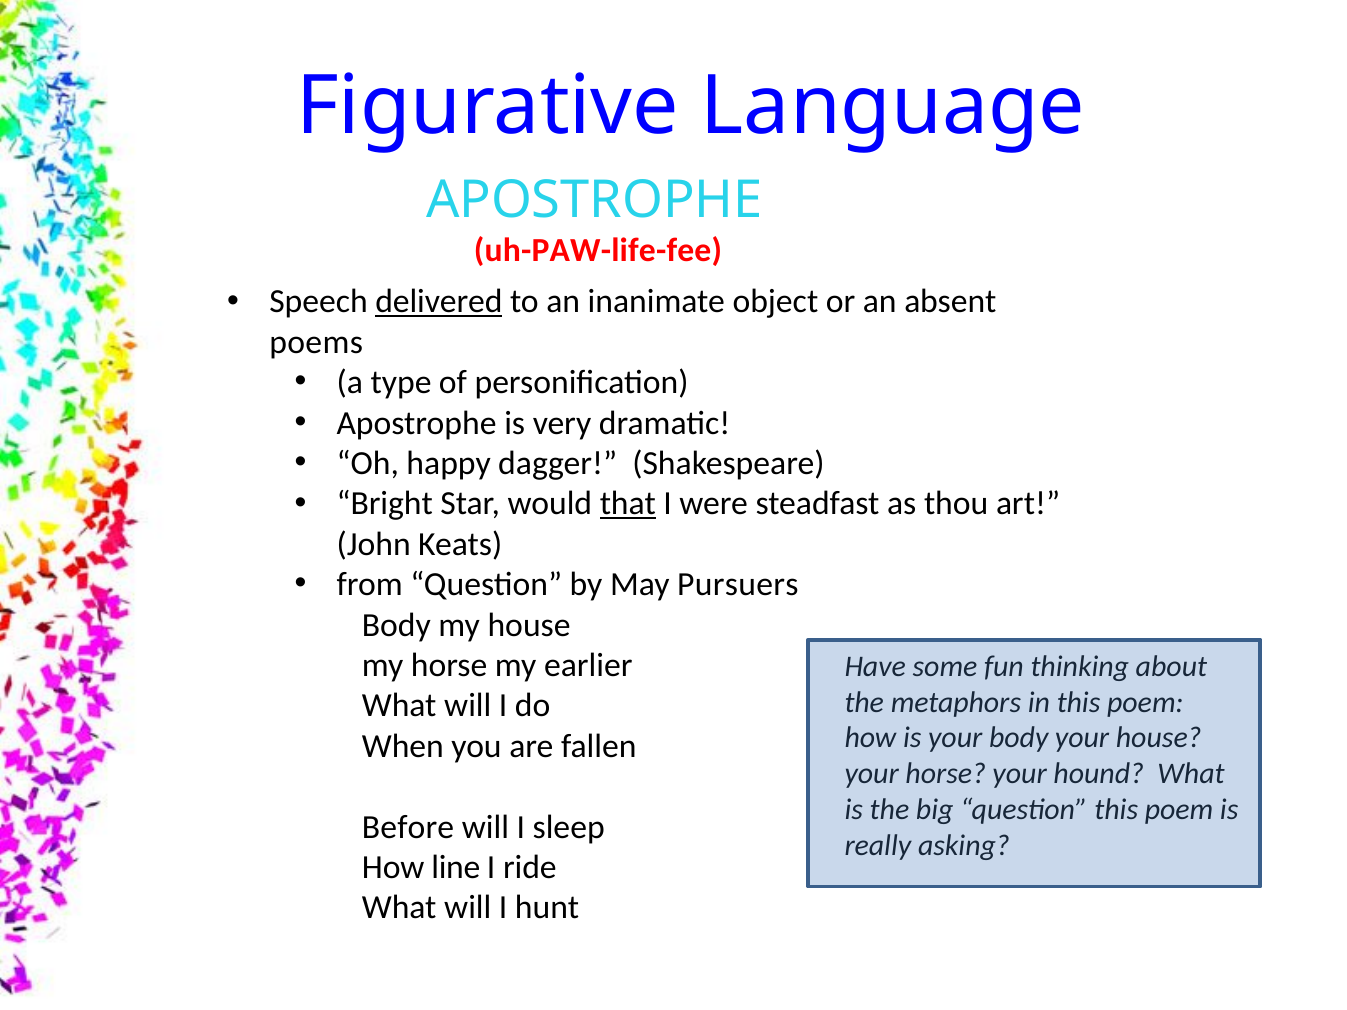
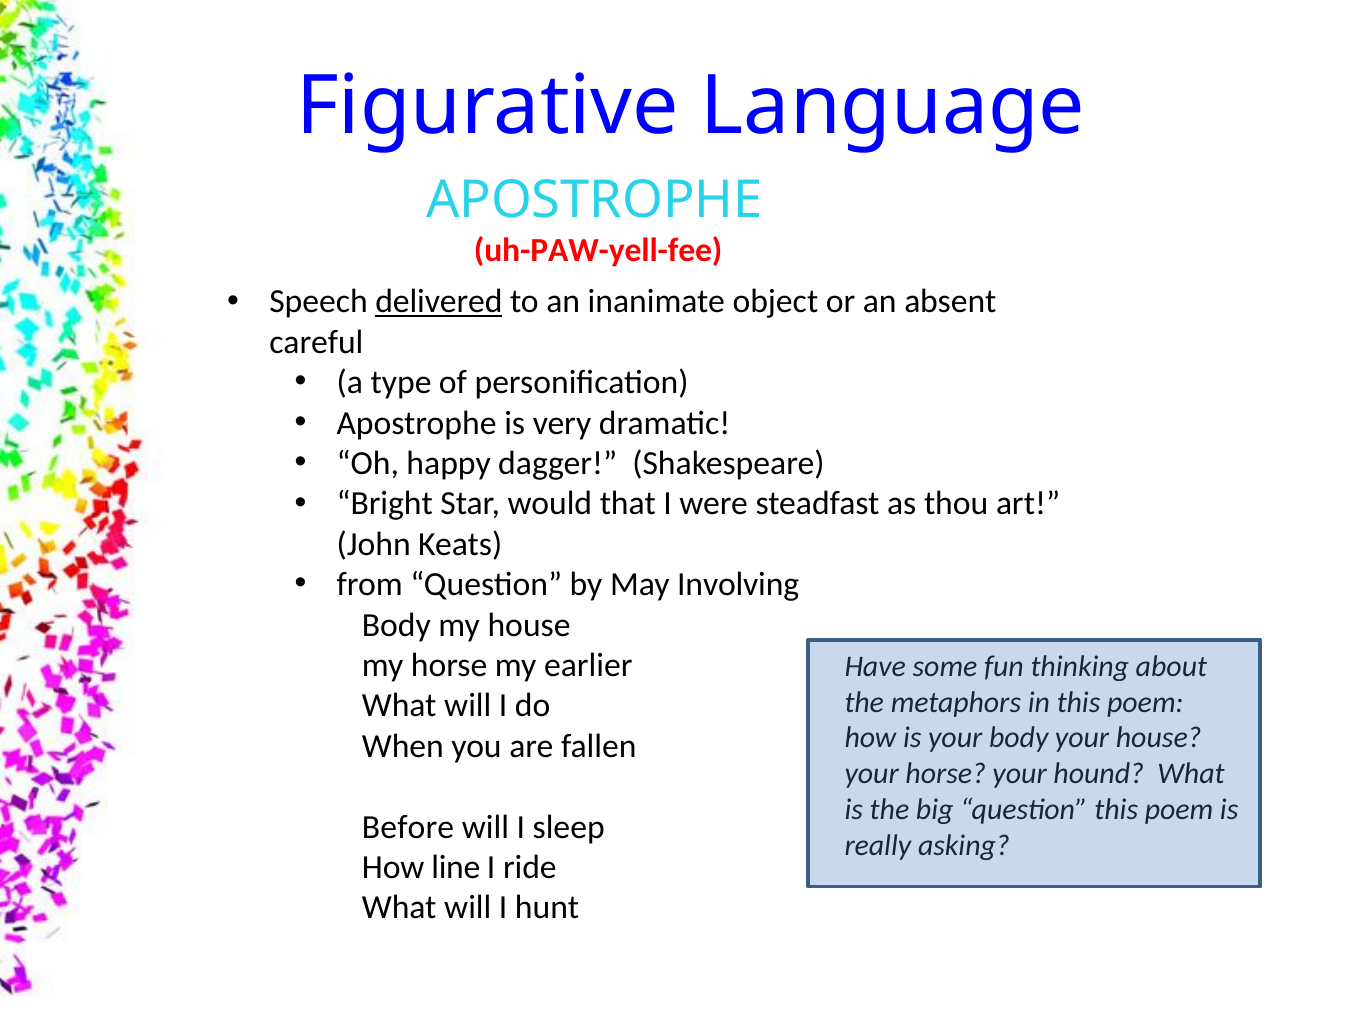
uh-PAW-life-fee: uh-PAW-life-fee -> uh-PAW-yell-fee
poems: poems -> careful
that underline: present -> none
Pursuers: Pursuers -> Involving
